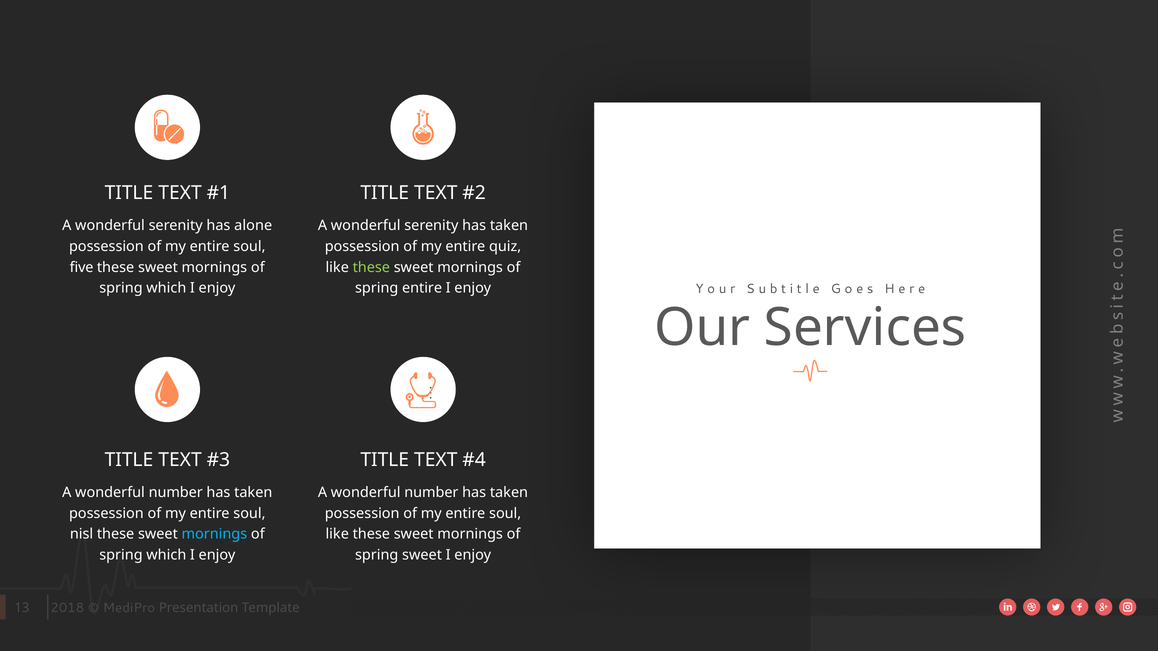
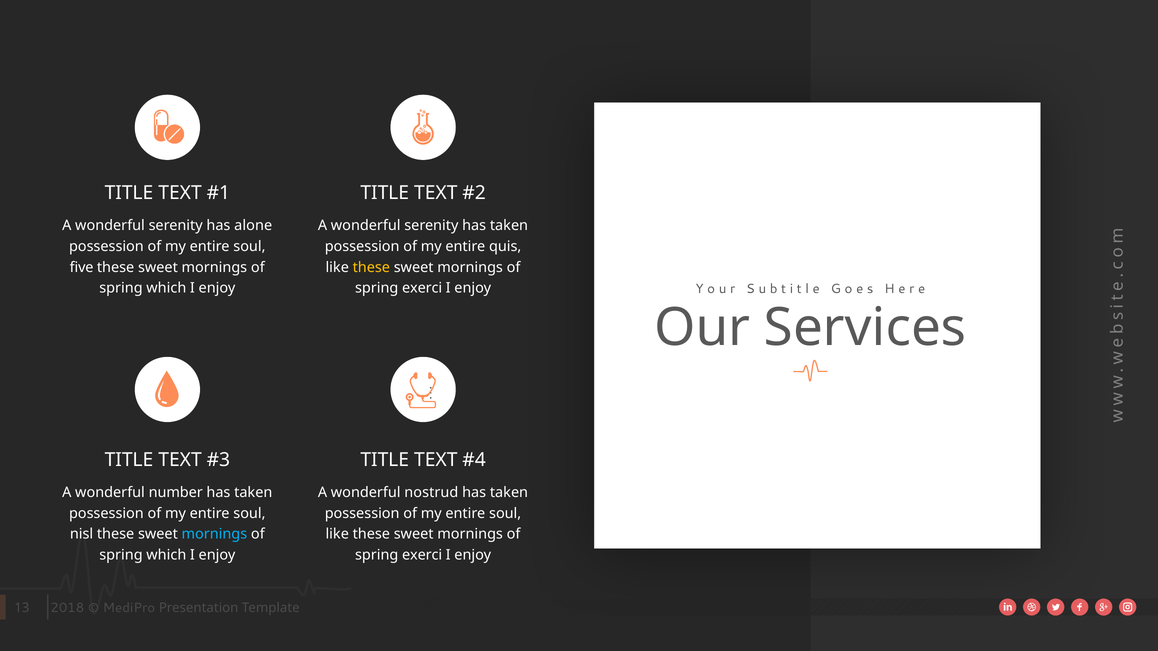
quiz: quiz -> quis
these at (371, 268) colour: light green -> yellow
entire at (422, 288): entire -> exerci
number at (431, 493): number -> nostrud
sweet at (422, 555): sweet -> exerci
